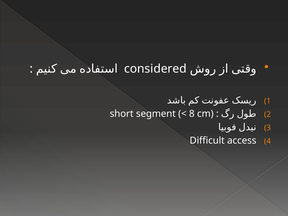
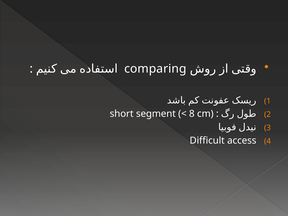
considered: considered -> comparing
